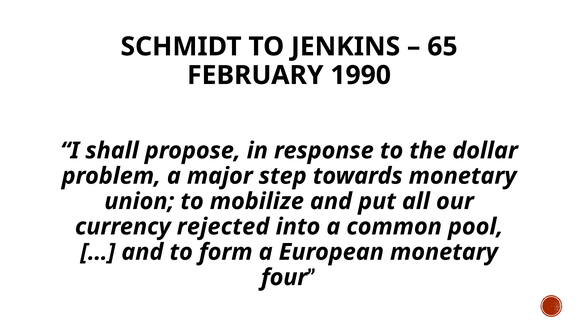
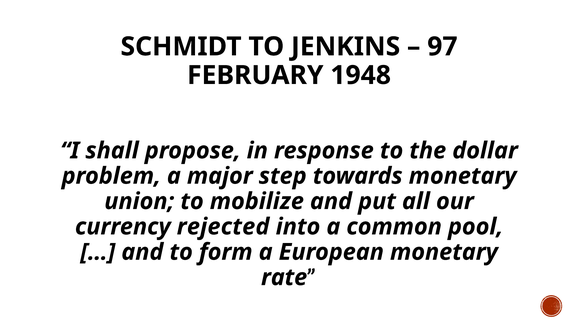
65: 65 -> 97
1990: 1990 -> 1948
four: four -> rate
